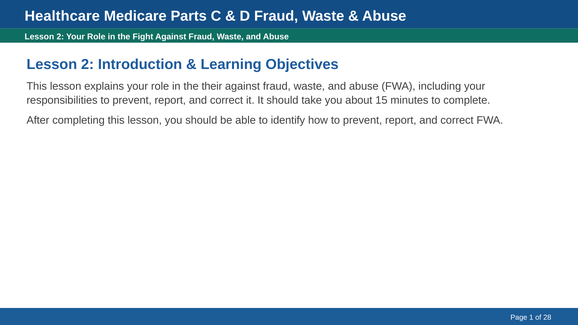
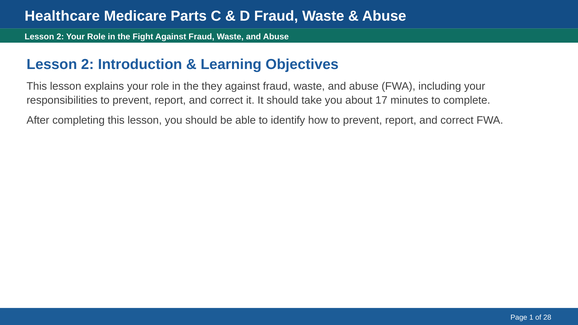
their: their -> they
15: 15 -> 17
